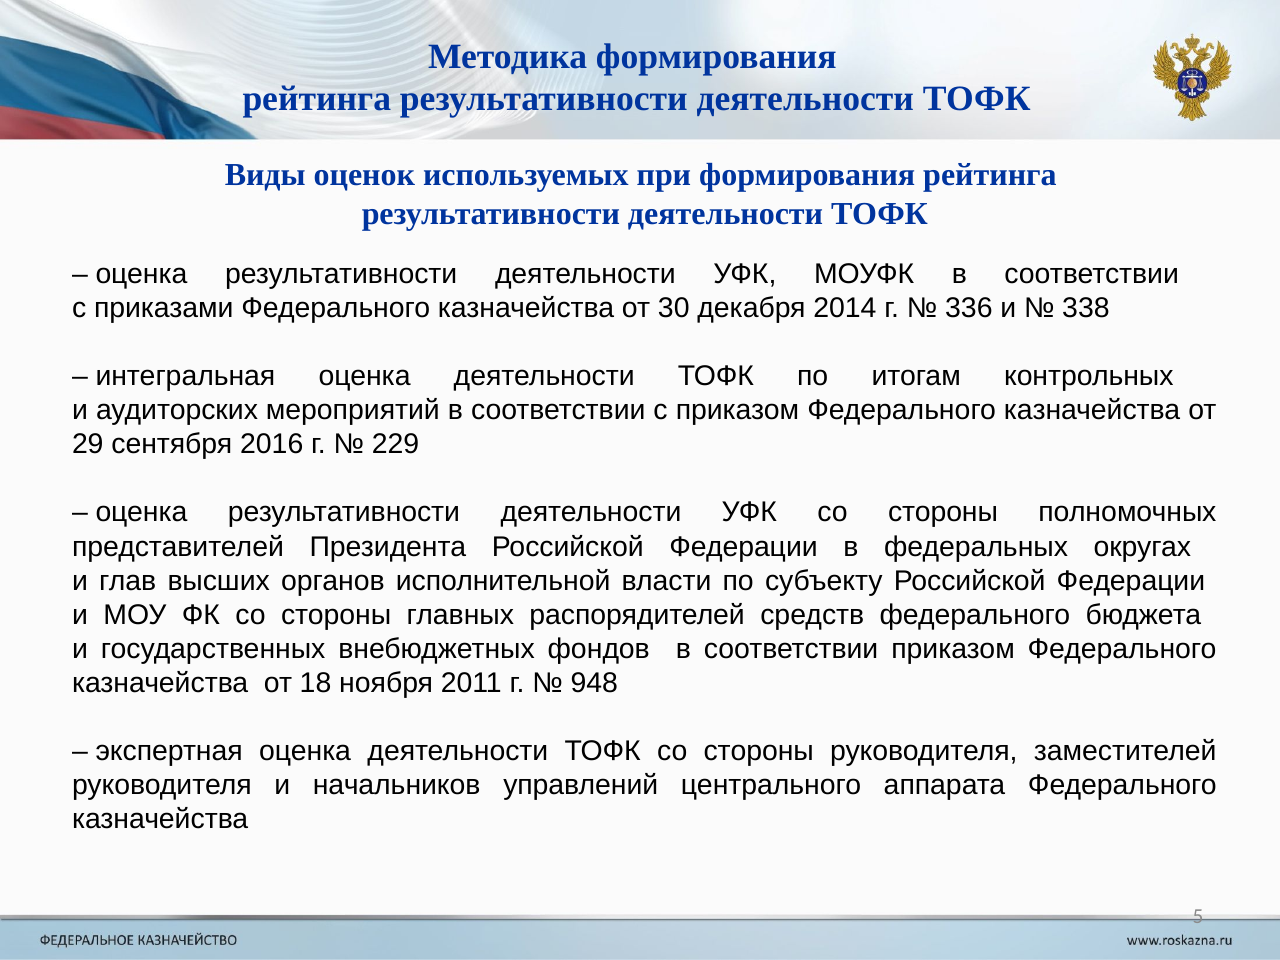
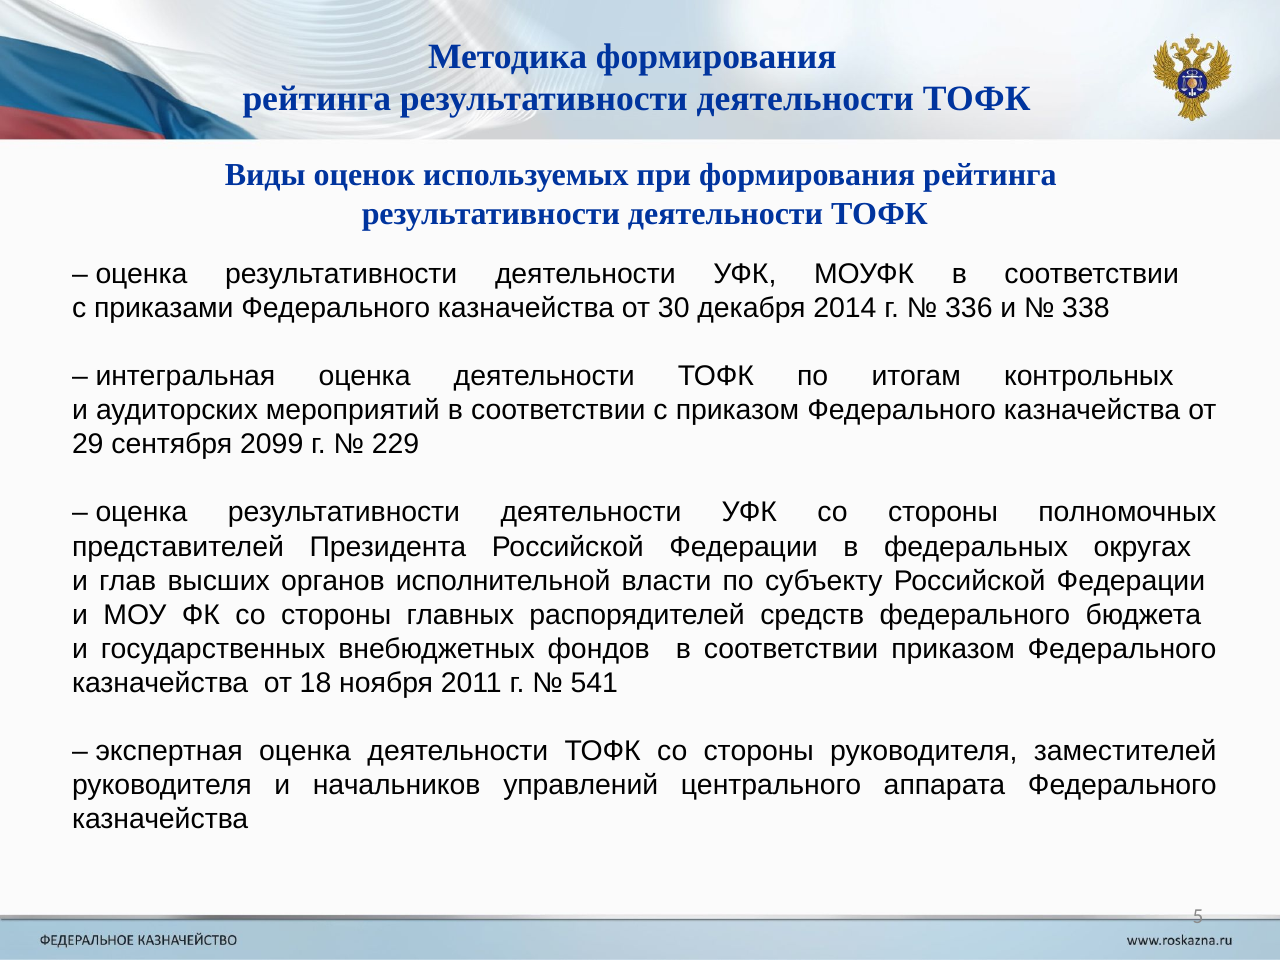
2016: 2016 -> 2099
948: 948 -> 541
